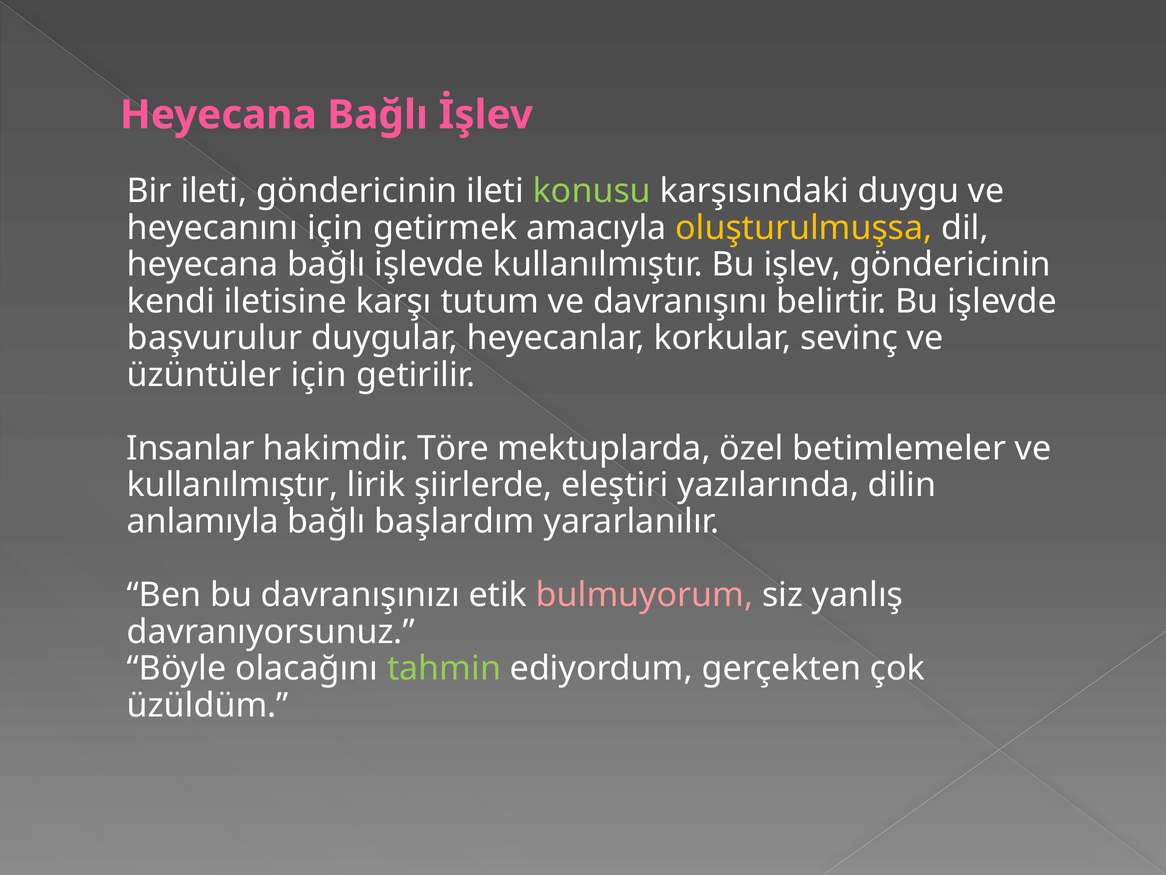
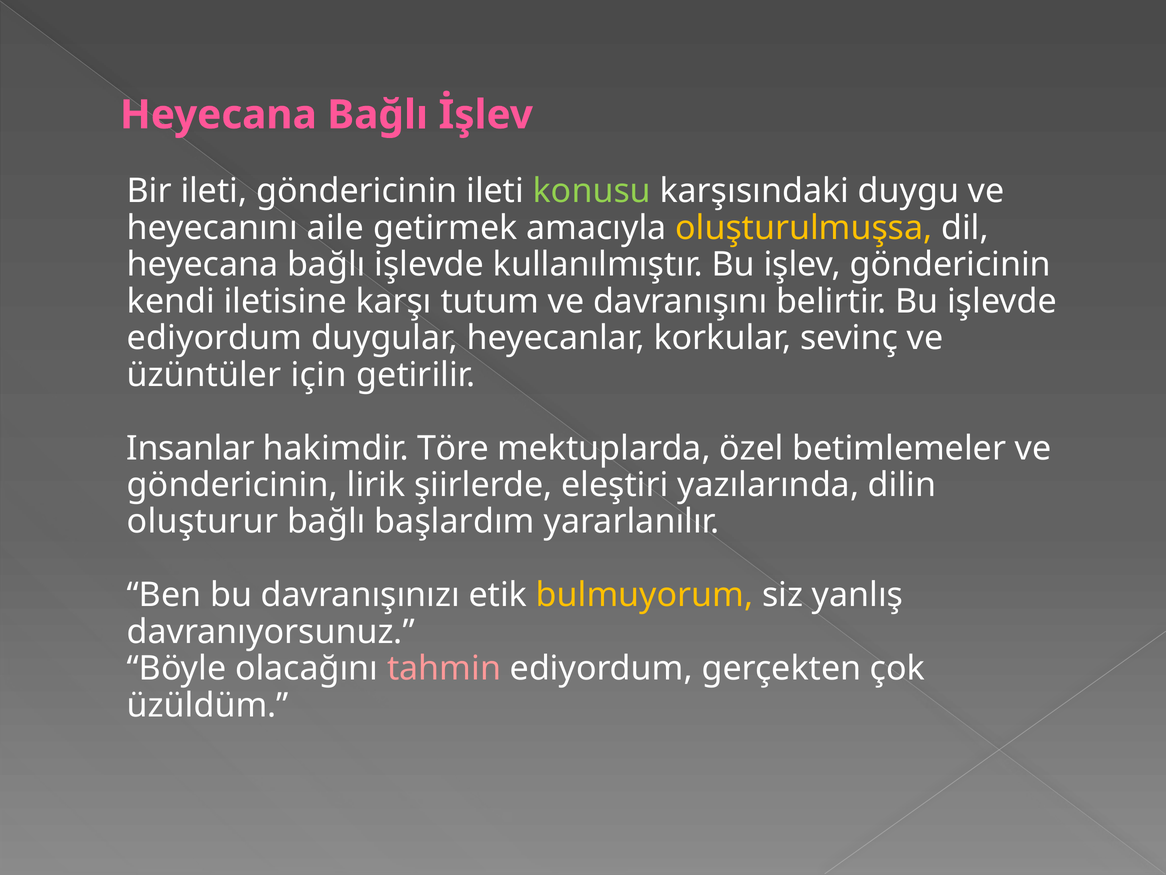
heyecanını için: için -> aile
başvurulur at (215, 338): başvurulur -> ediyordum
kullanılmıştır at (233, 485): kullanılmıştır -> göndericinin
anlamıyla: anlamıyla -> oluşturur
bulmuyorum colour: pink -> yellow
tahmin colour: light green -> pink
